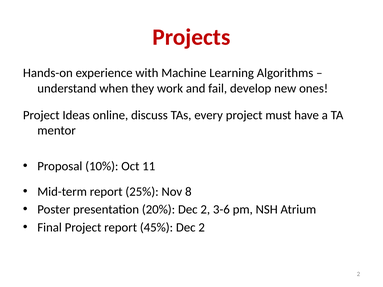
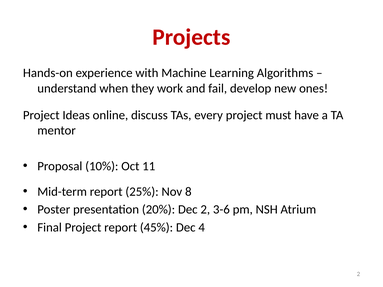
45% Dec 2: 2 -> 4
